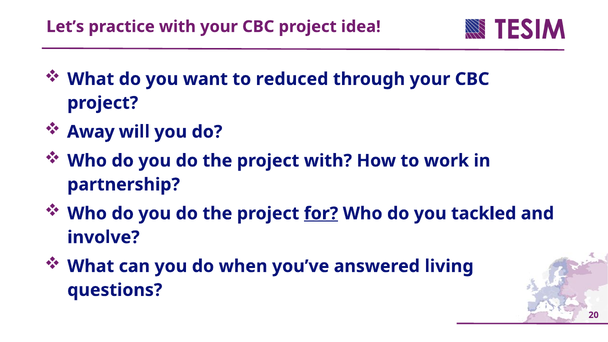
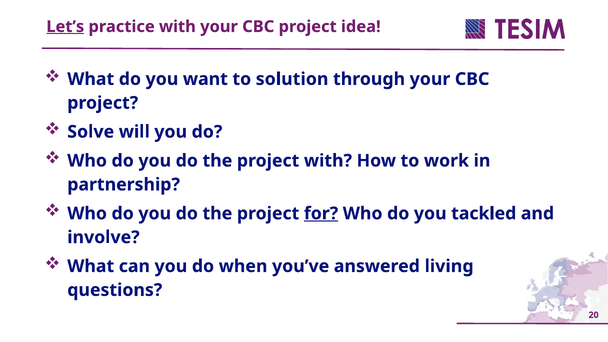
Let’s underline: none -> present
reduced: reduced -> solution
Away: Away -> Solve
